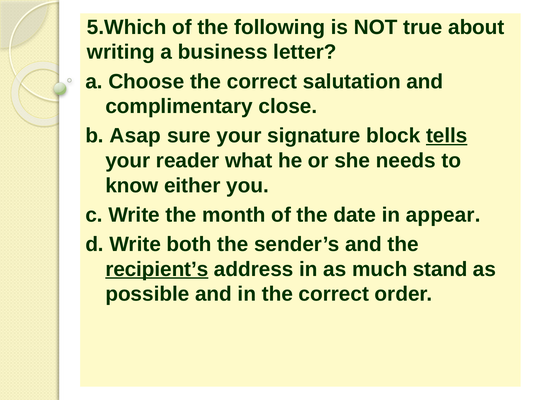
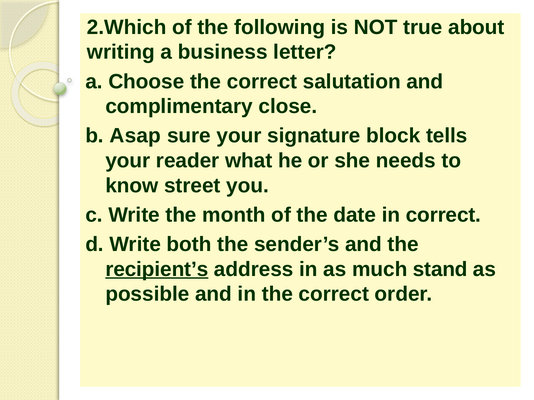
5.Which: 5.Which -> 2.Which
tells underline: present -> none
either: either -> street
in appear: appear -> correct
